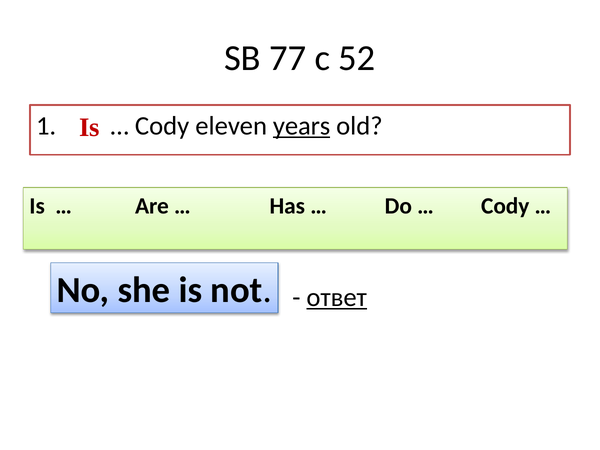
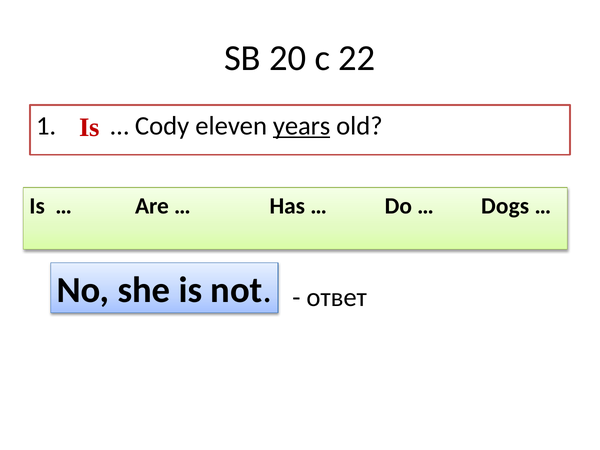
77: 77 -> 20
52: 52 -> 22
Cody at (505, 206): Cody -> Dogs
ответ underline: present -> none
